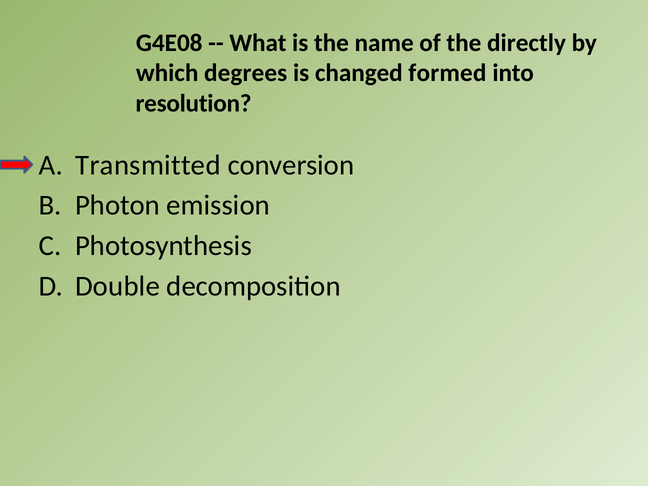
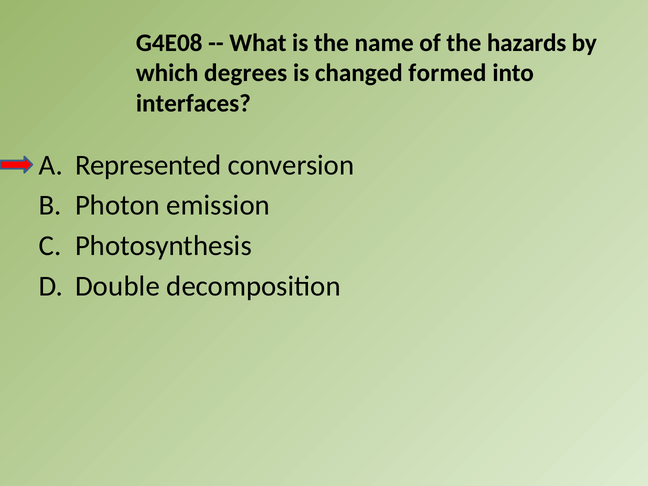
directly: directly -> hazards
resolution: resolution -> interfaces
Transmitted: Transmitted -> Represented
